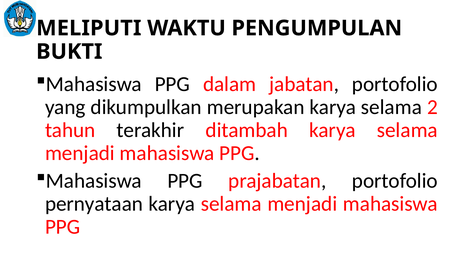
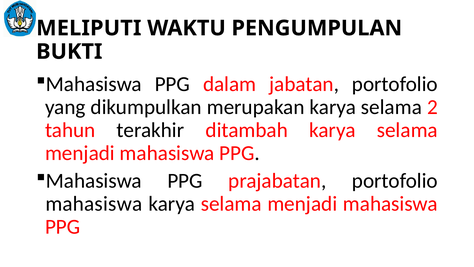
pernyataan at (94, 204): pernyataan -> mahasiswa
